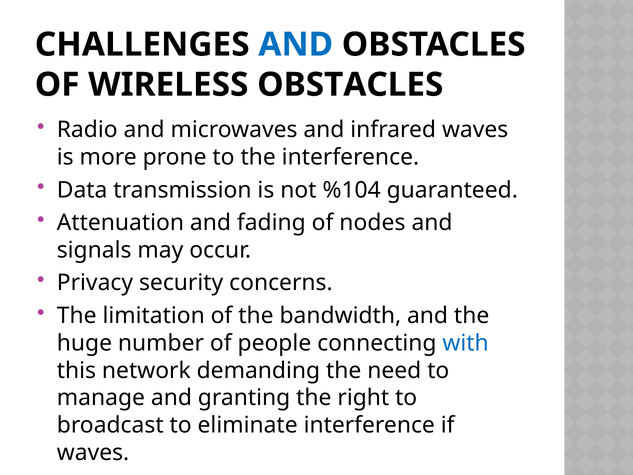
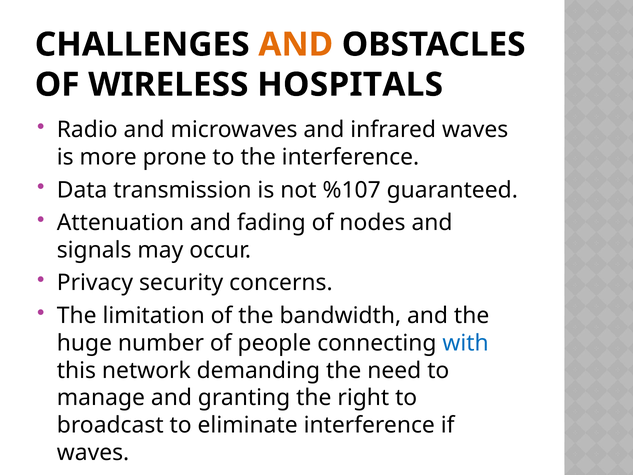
AND at (296, 45) colour: blue -> orange
WIRELESS OBSTACLES: OBSTACLES -> HOSPITALS
%104: %104 -> %107
